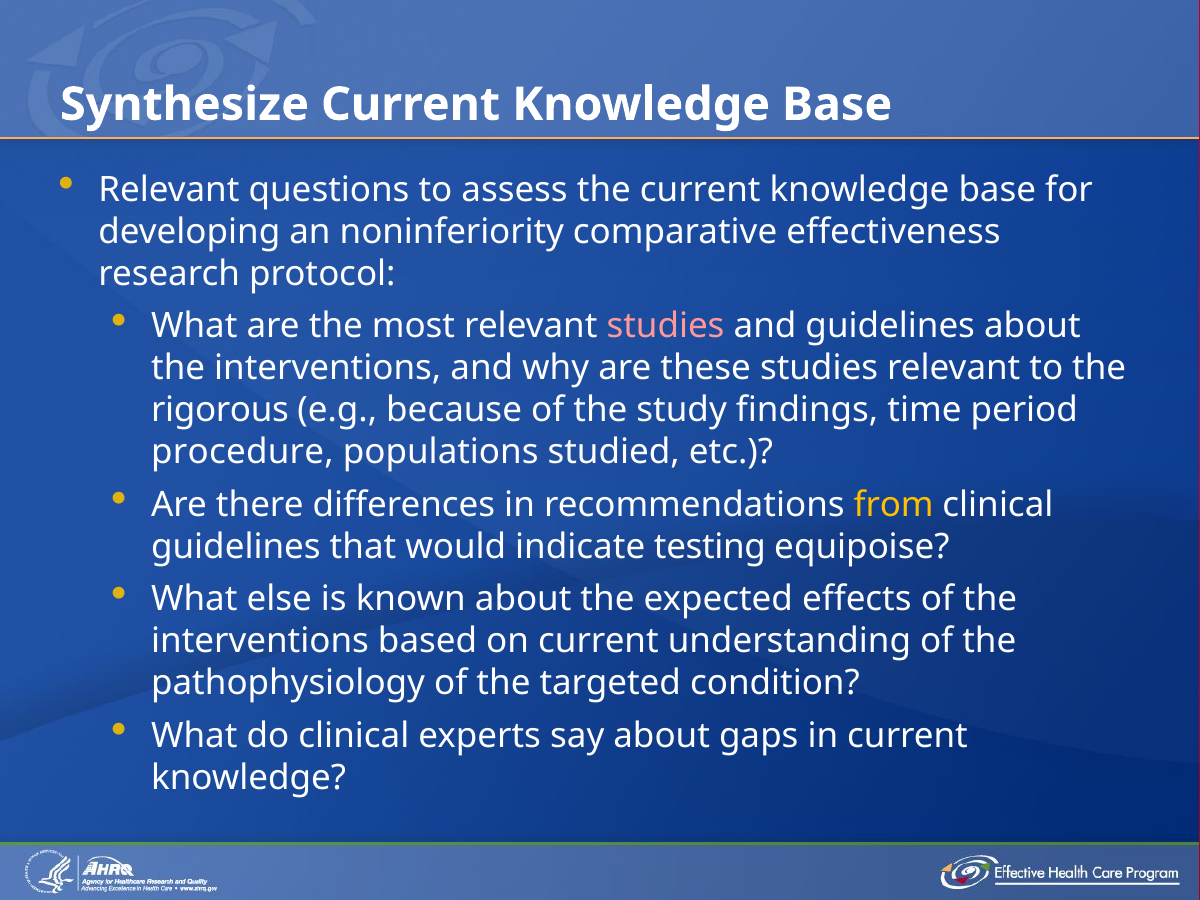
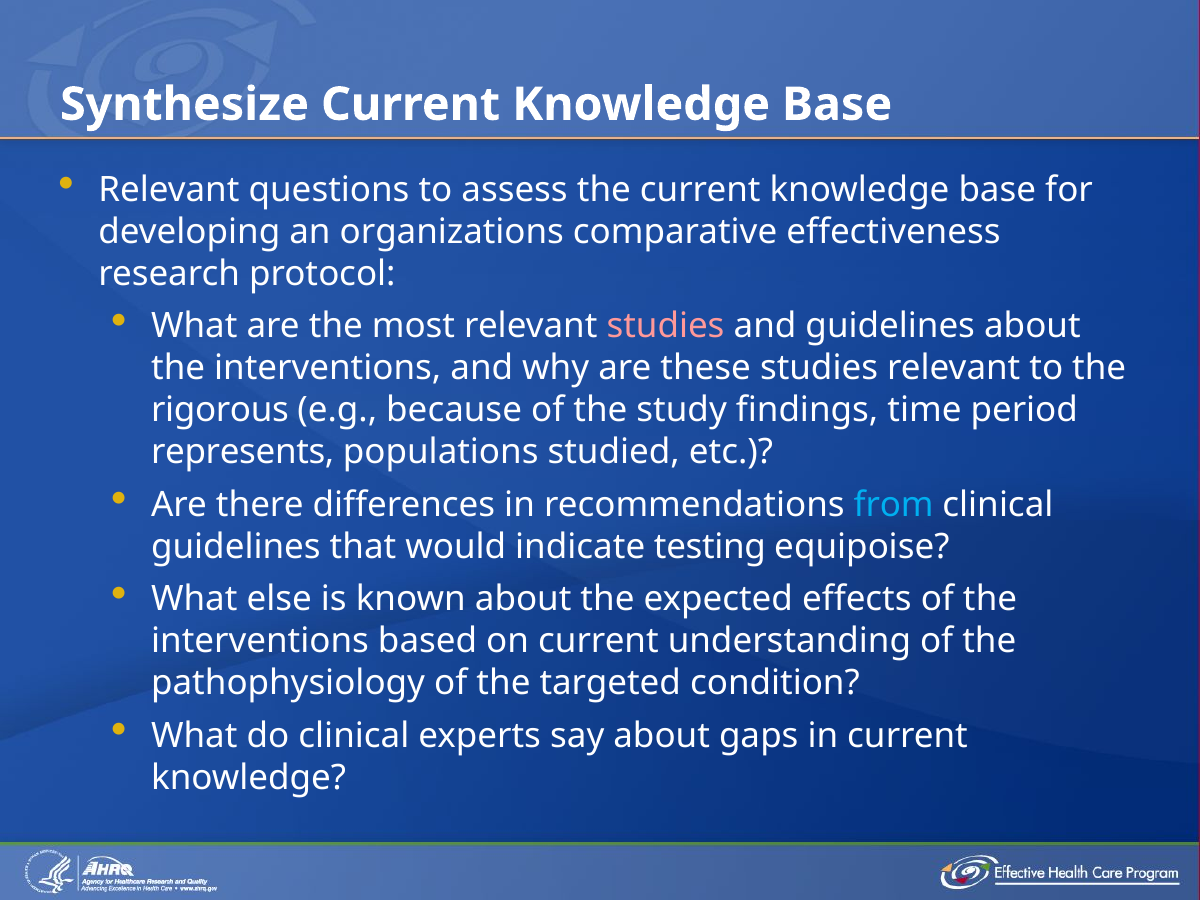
noninferiority: noninferiority -> organizations
procedure: procedure -> represents
from colour: yellow -> light blue
